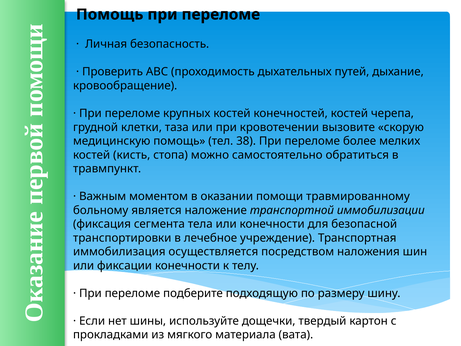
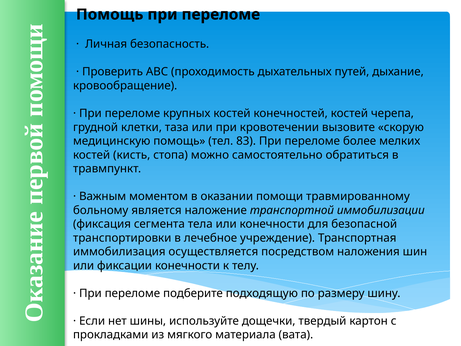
38: 38 -> 83
